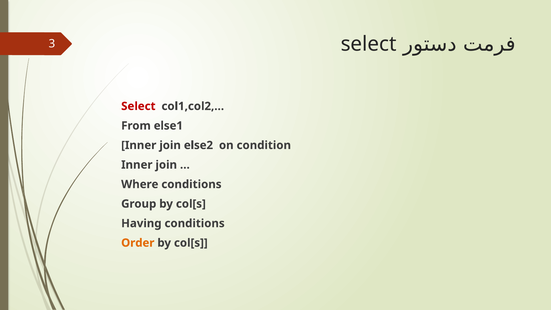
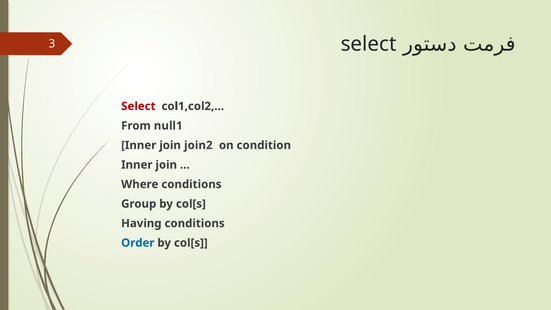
else1: else1 -> null1
else2: else2 -> join2
Order colour: orange -> blue
